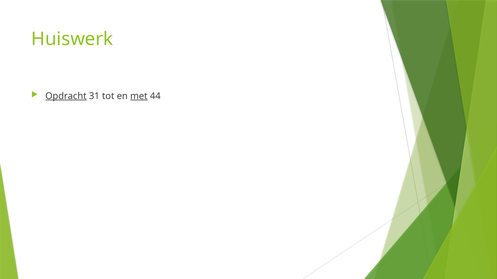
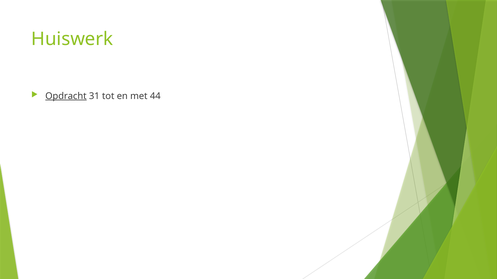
met underline: present -> none
